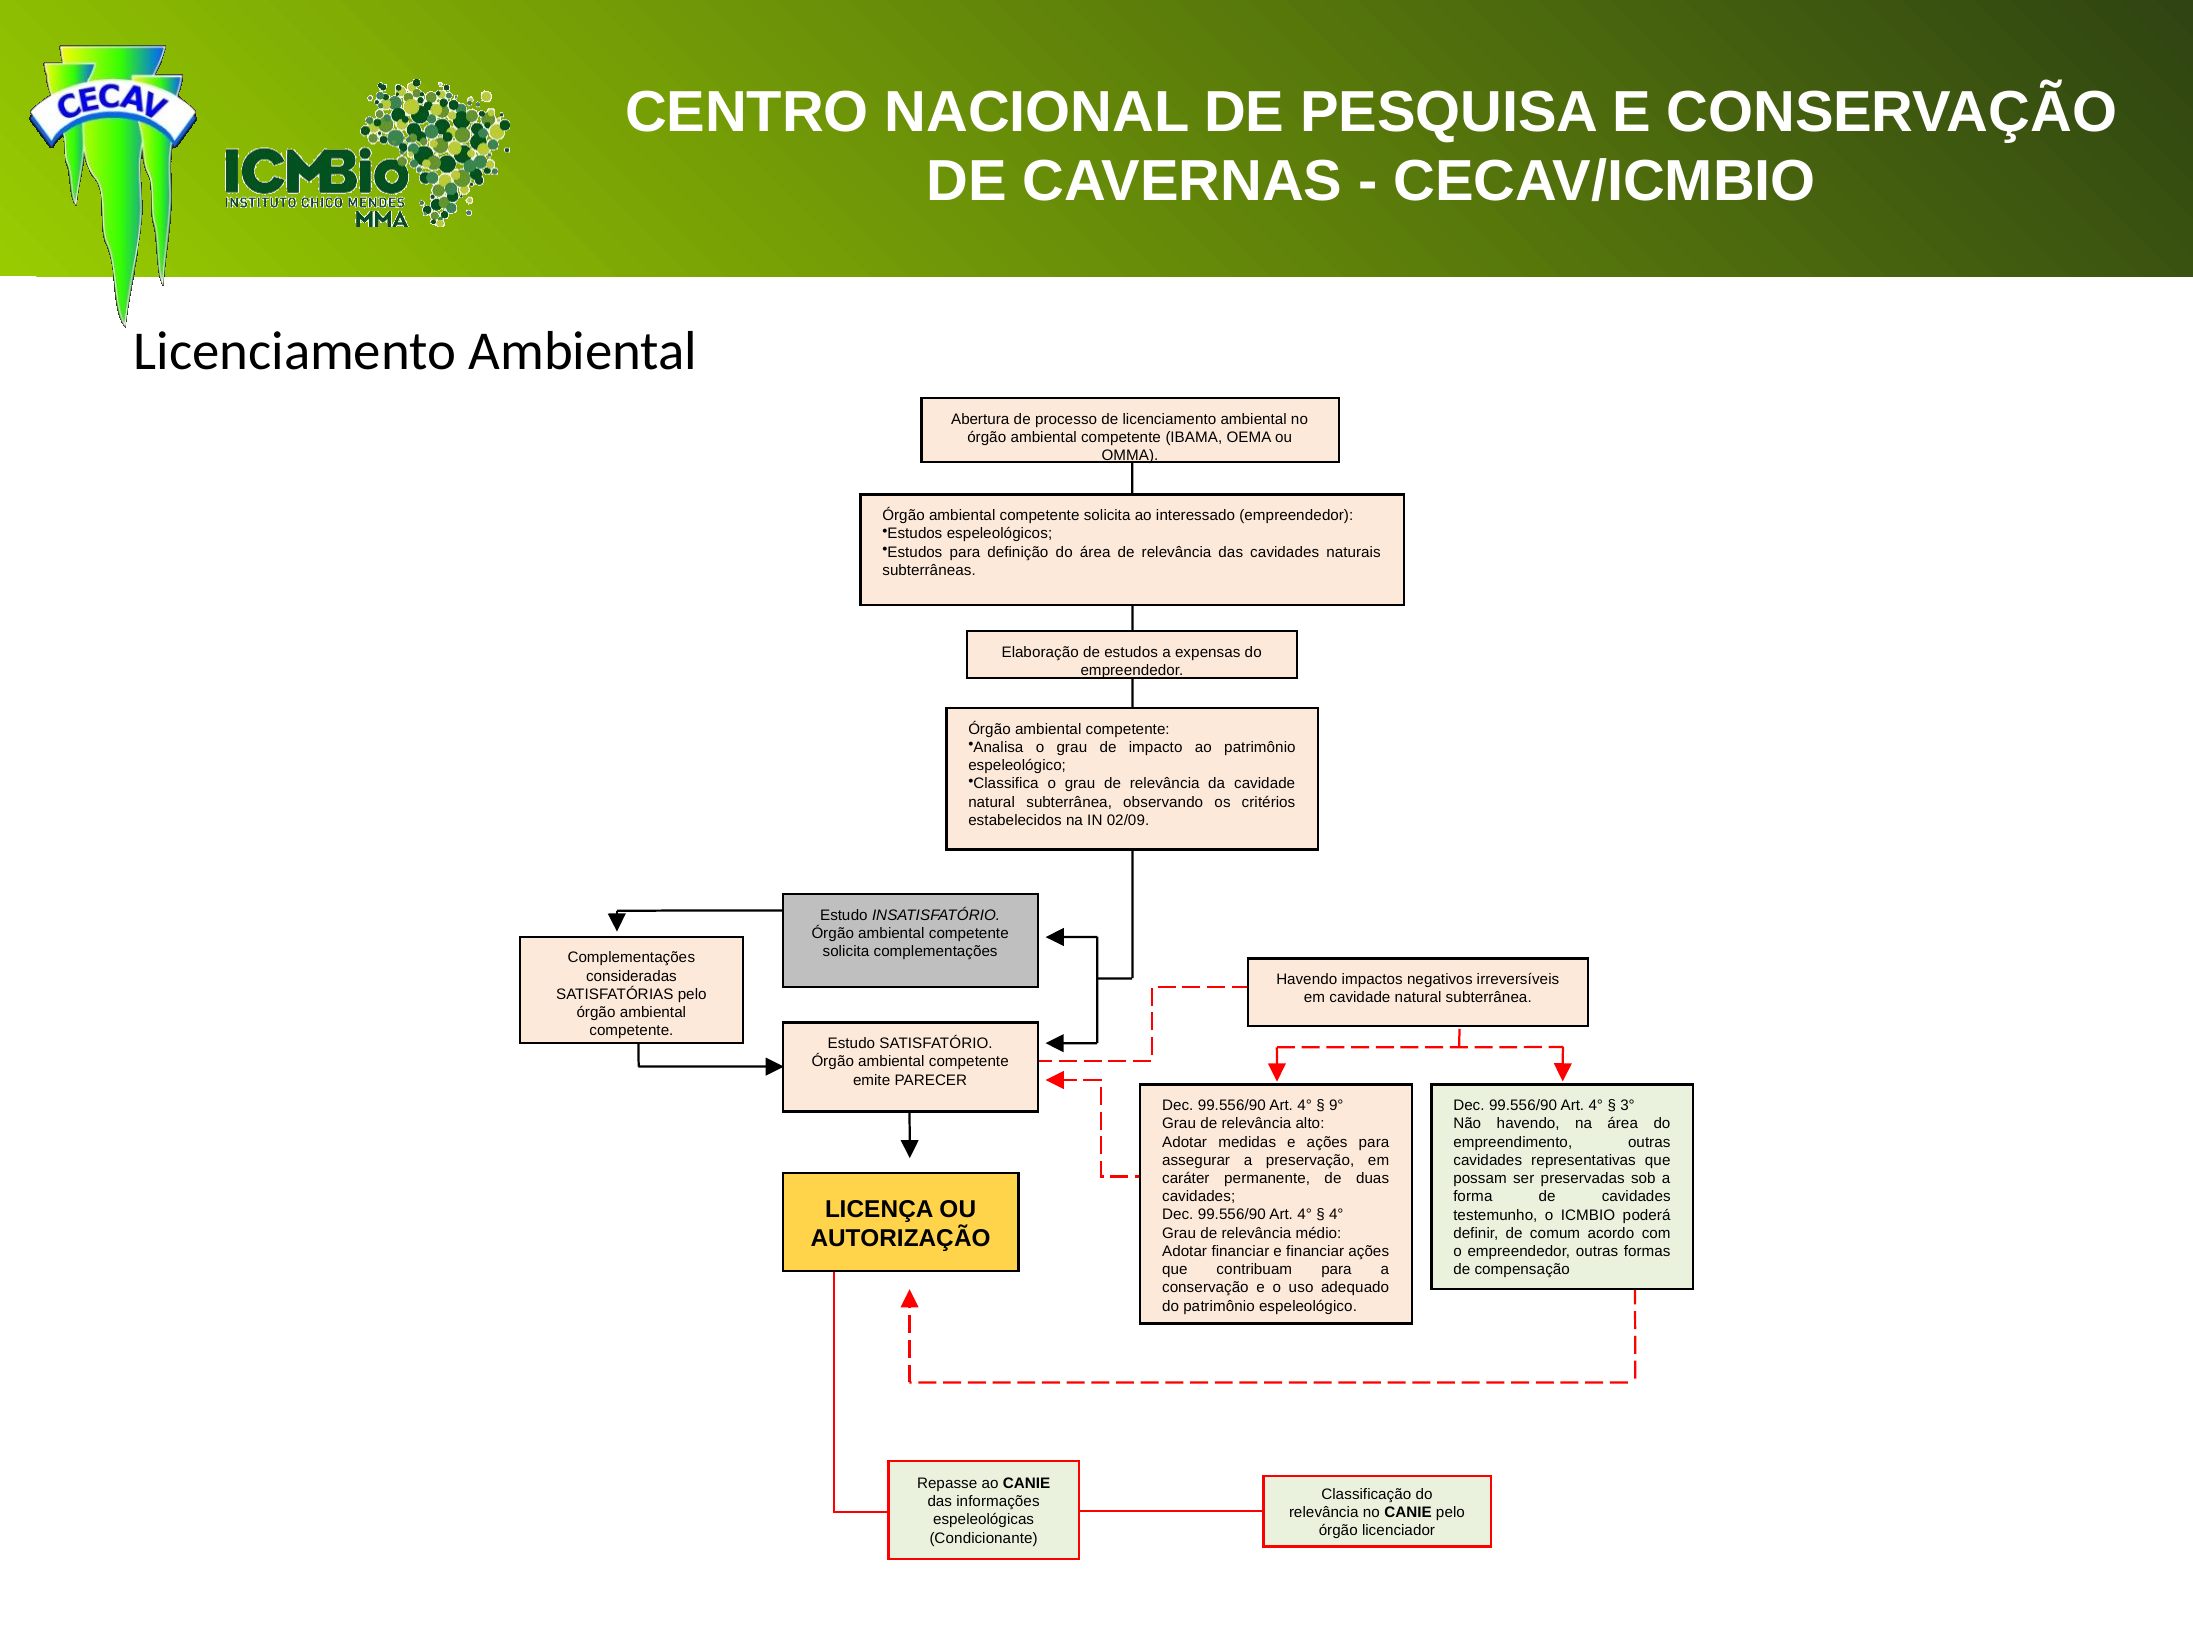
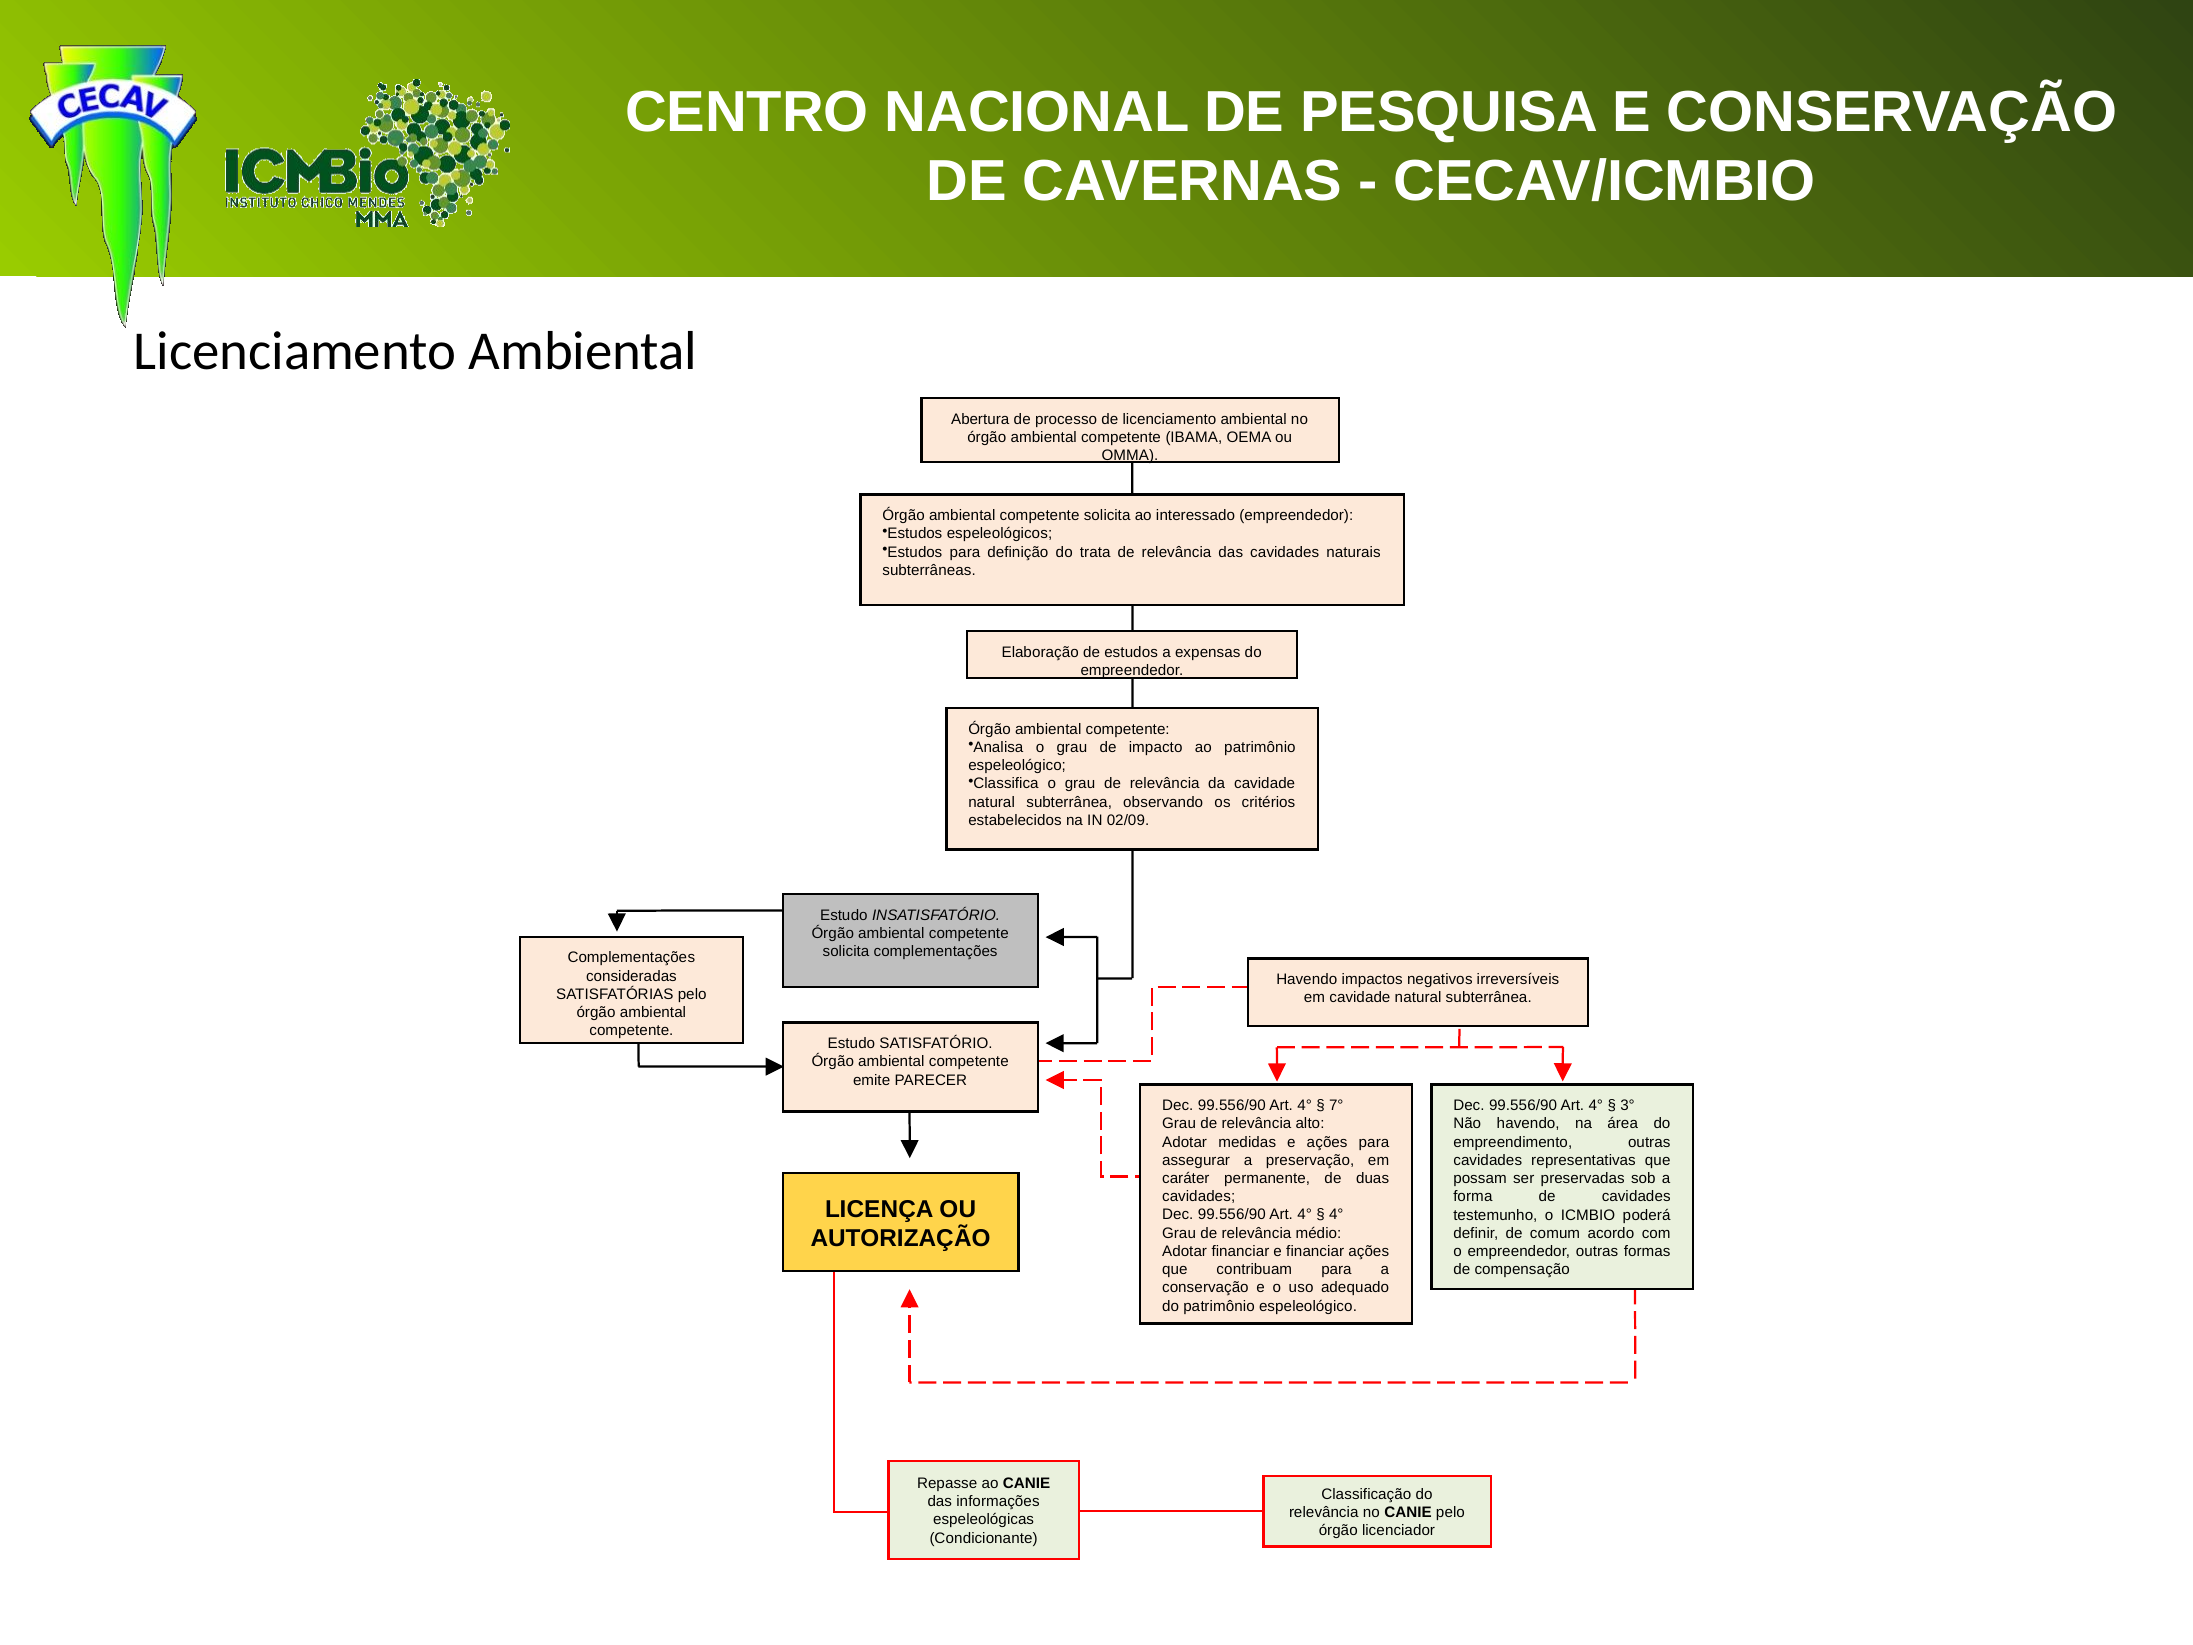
do área: área -> trata
9°: 9° -> 7°
